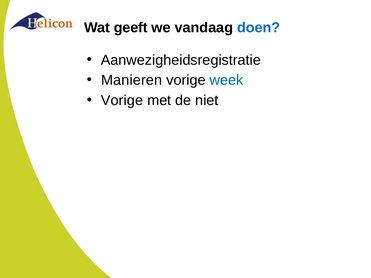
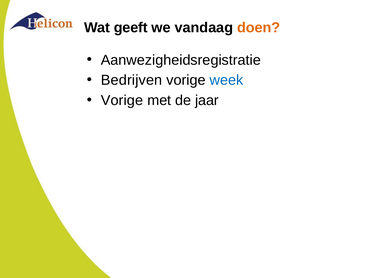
doen colour: blue -> orange
Manieren: Manieren -> Bedrijven
niet: niet -> jaar
